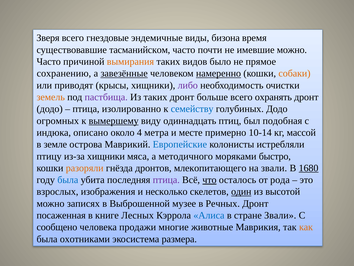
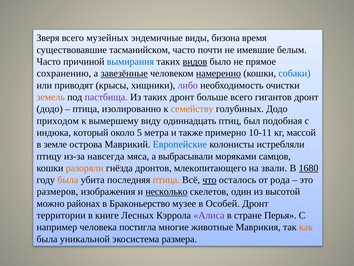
гнездовые: гнездовые -> музейных
имевшие можно: можно -> белым
вымирания colour: orange -> blue
видов underline: none -> present
собаки colour: orange -> blue
охранять: охранять -> гигантов
семейству colour: blue -> orange
огромных: огромных -> приходом
вымершему underline: present -> none
описано: описано -> который
4: 4 -> 5
месте: месте -> также
10-14: 10-14 -> 10-11
из-за хищники: хищники -> навсегда
методичного: методичного -> выбрасывали
быстро: быстро -> самцов
была at (68, 180) colour: blue -> orange
птица at (166, 180) colour: purple -> orange
взрослых: взрослых -> размеров
несколько underline: none -> present
один underline: present -> none
записях: записях -> районах
Выброшенной: Выброшенной -> Браконьерство
Речных: Речных -> Особей
посаженная: посаженная -> территории
Алиса colour: blue -> purple
стране Звали: Звали -> Перья
сообщено: сообщено -> например
продажи: продажи -> постигла
охотниками: охотниками -> уникальной
